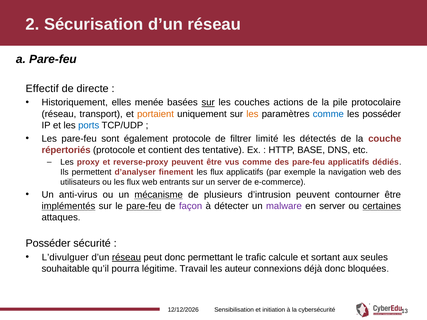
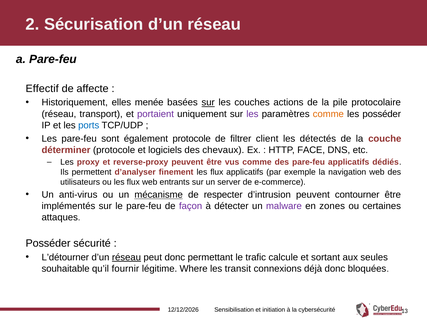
directe: directe -> affecte
portaient colour: orange -> purple
les at (252, 114) colour: orange -> purple
comme at (328, 114) colour: blue -> orange
limité: limité -> client
répertoriés: répertoriés -> déterminer
contient: contient -> logiciels
tentative: tentative -> chevaux
BASE: BASE -> FACE
plusieurs: plusieurs -> respecter
implémentés underline: present -> none
pare-feu at (144, 206) underline: present -> none
en server: server -> zones
certaines underline: present -> none
L’divulguer: L’divulguer -> L’détourner
pourra: pourra -> fournir
Travail: Travail -> Where
auteur: auteur -> transit
